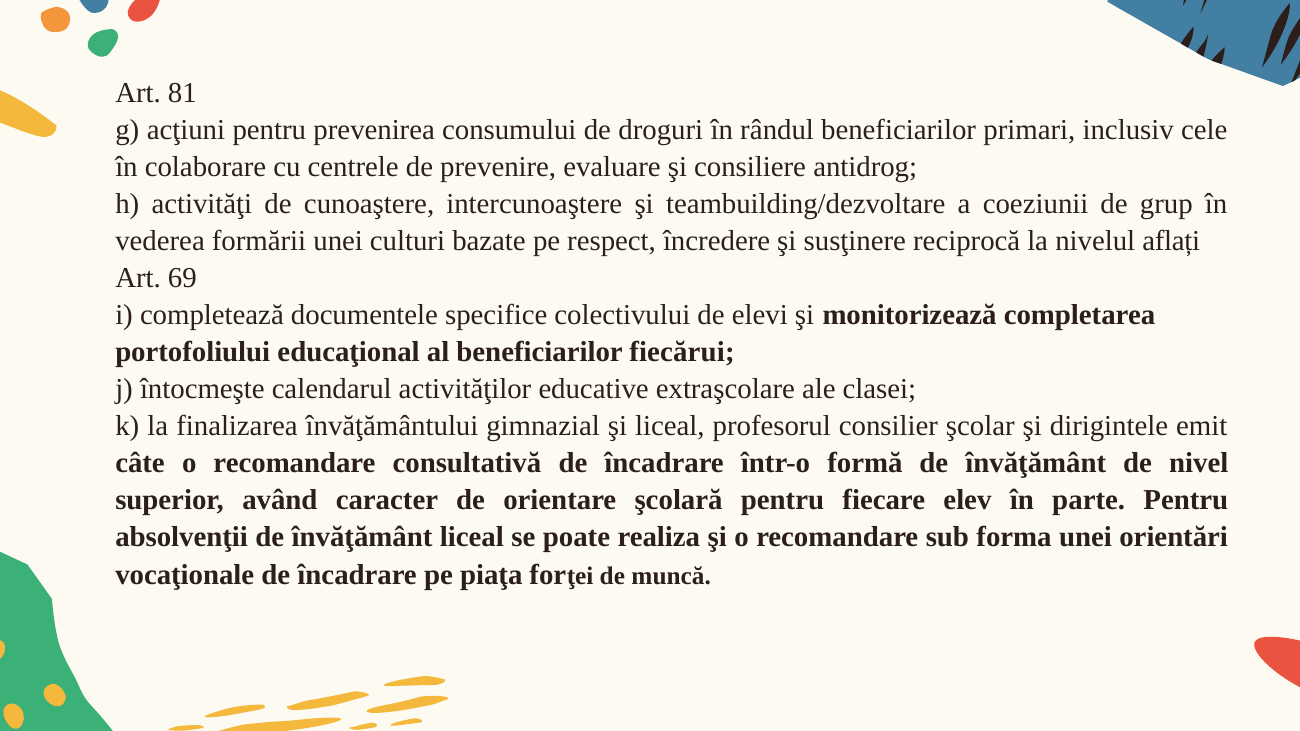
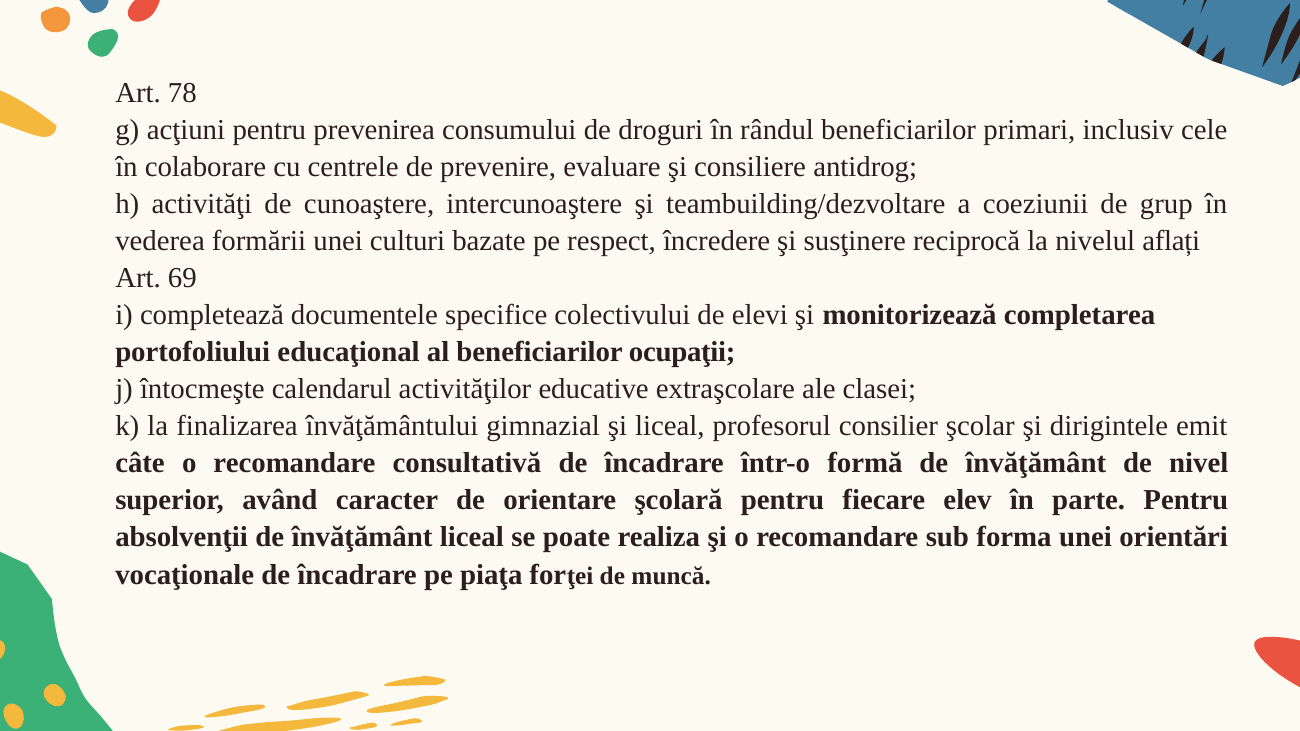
81: 81 -> 78
fiecărui: fiecărui -> ocupaţii
